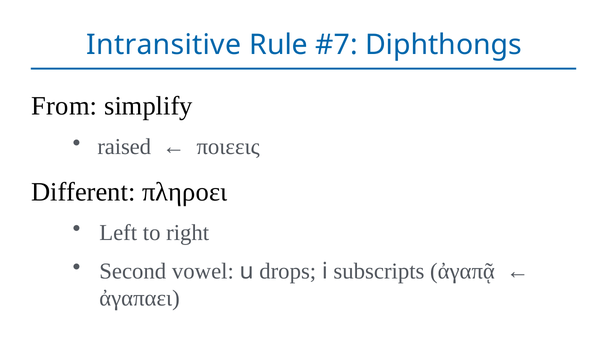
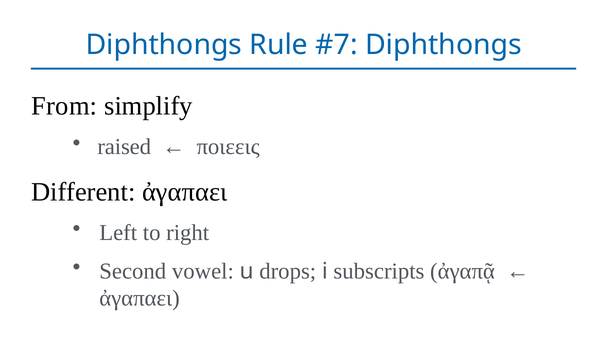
Intransitive at (164, 45): Intransitive -> Diphthongs
Different πληροει: πληροει -> ἀγαπαει
